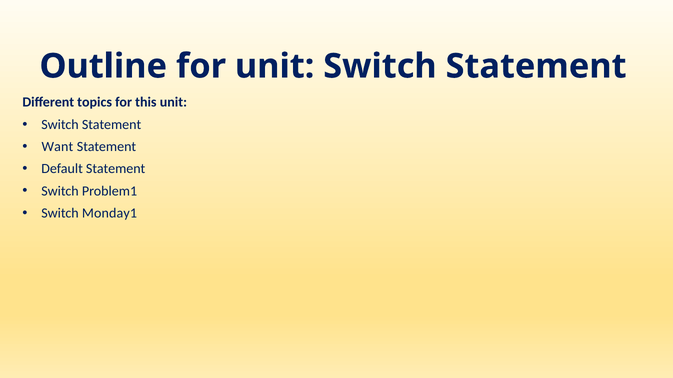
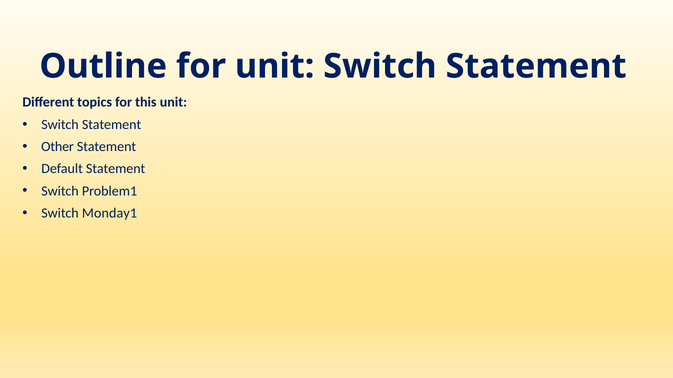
Want: Want -> Other
